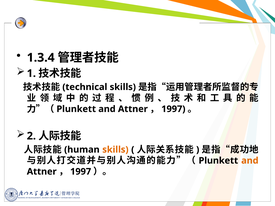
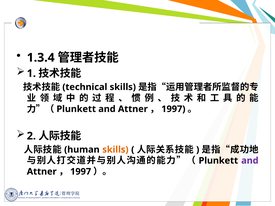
and at (250, 161) colour: orange -> purple
